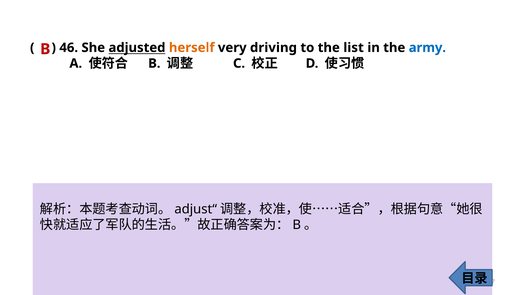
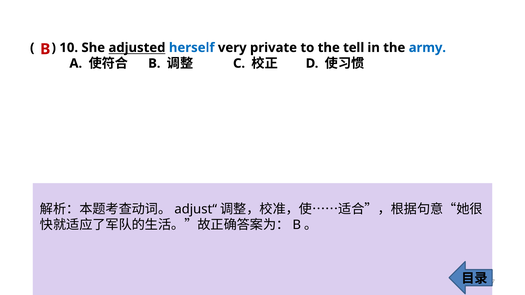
46: 46 -> 10
herself colour: orange -> blue
driving: driving -> private
list: list -> tell
